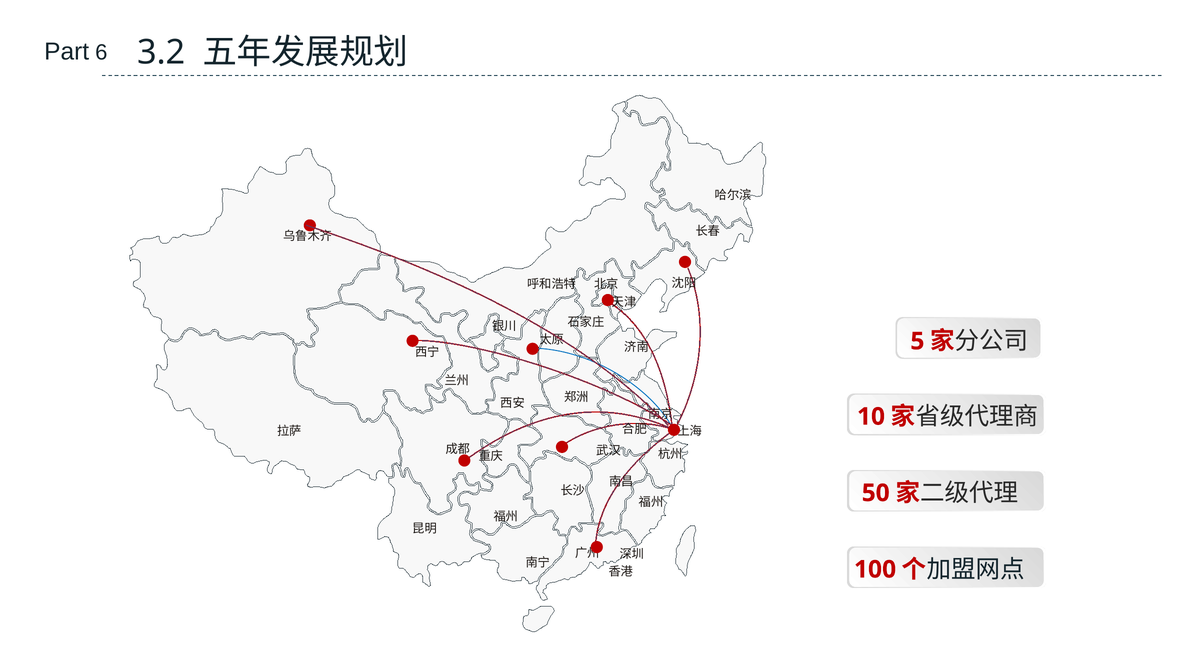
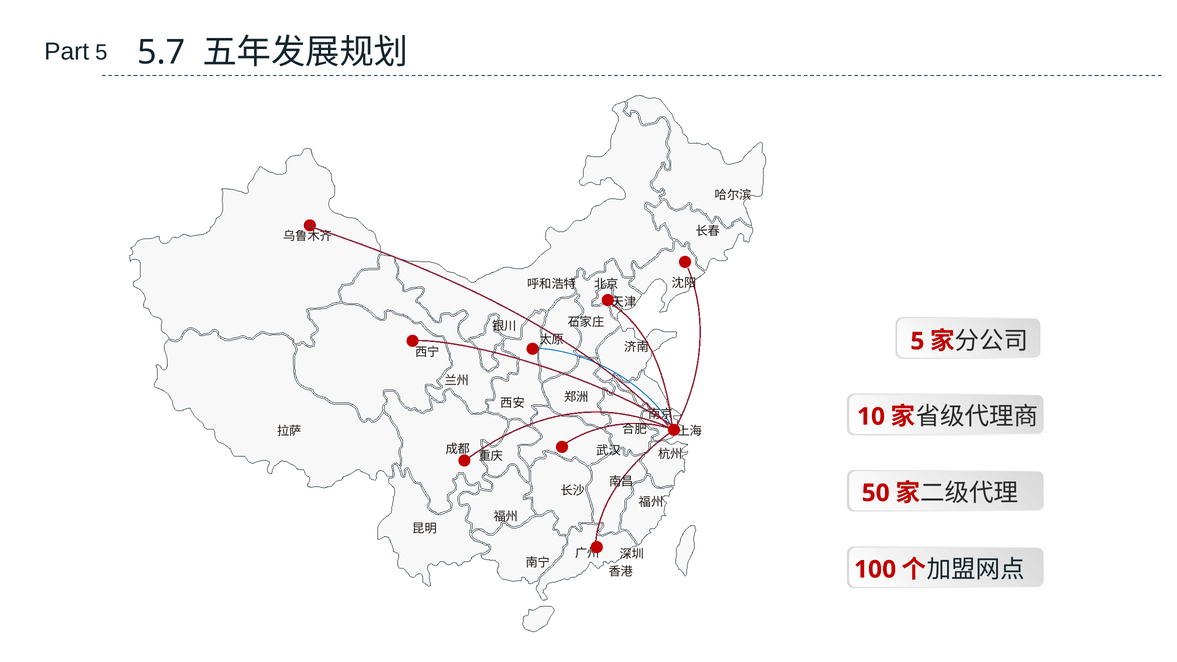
Part 6: 6 -> 5
3.2: 3.2 -> 5.7
